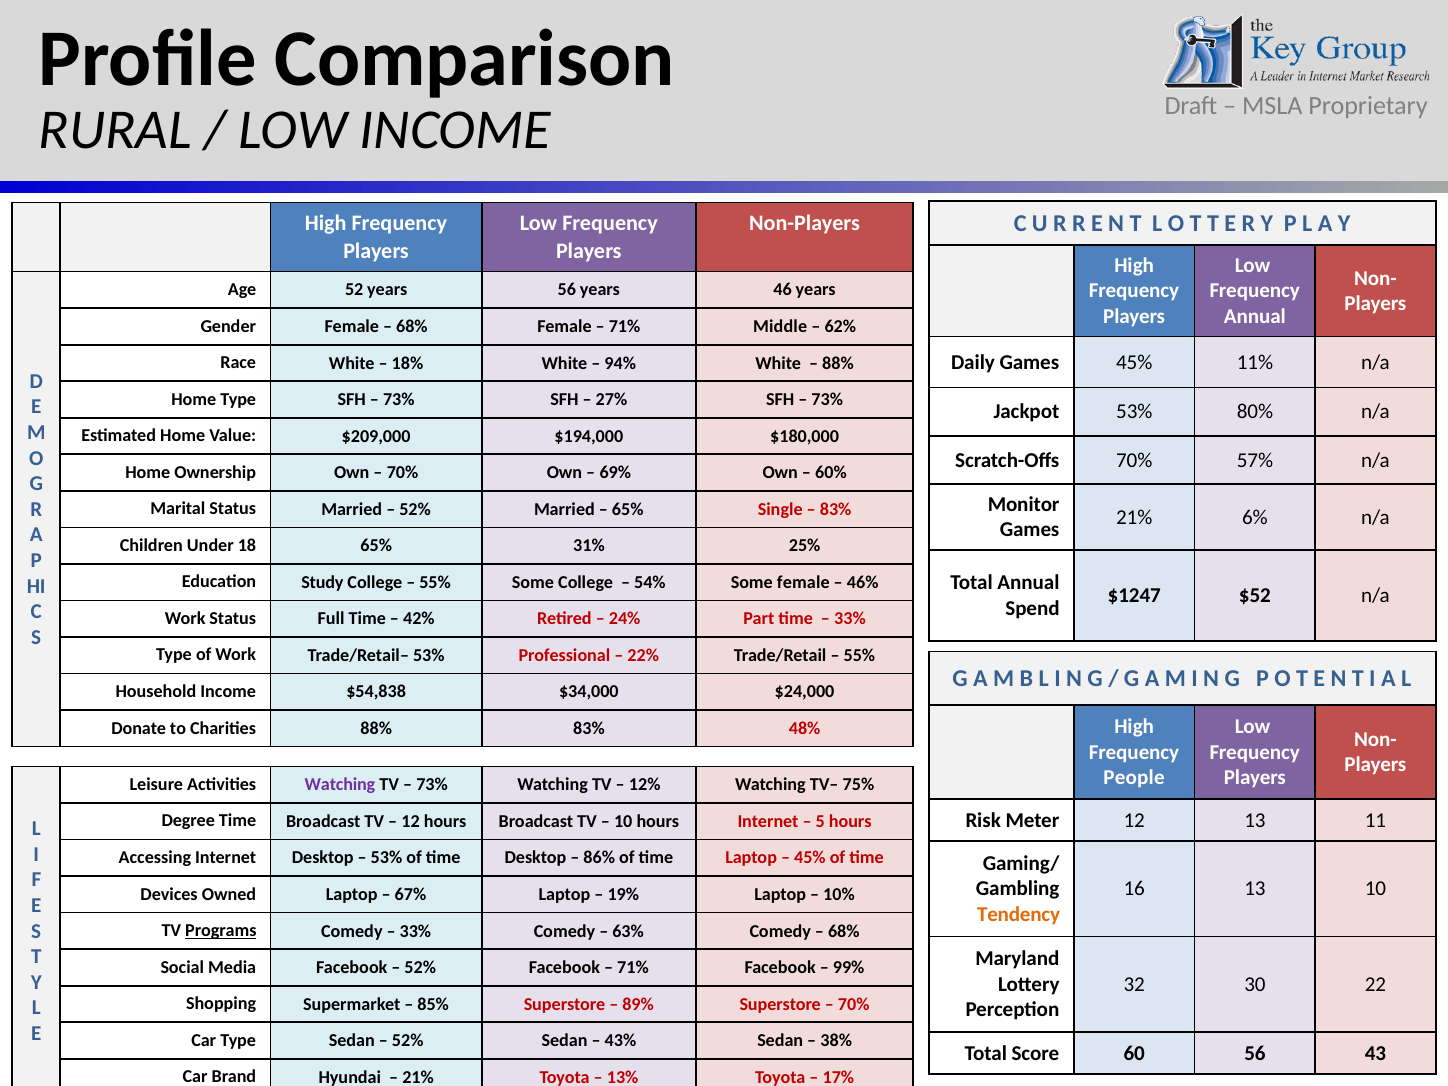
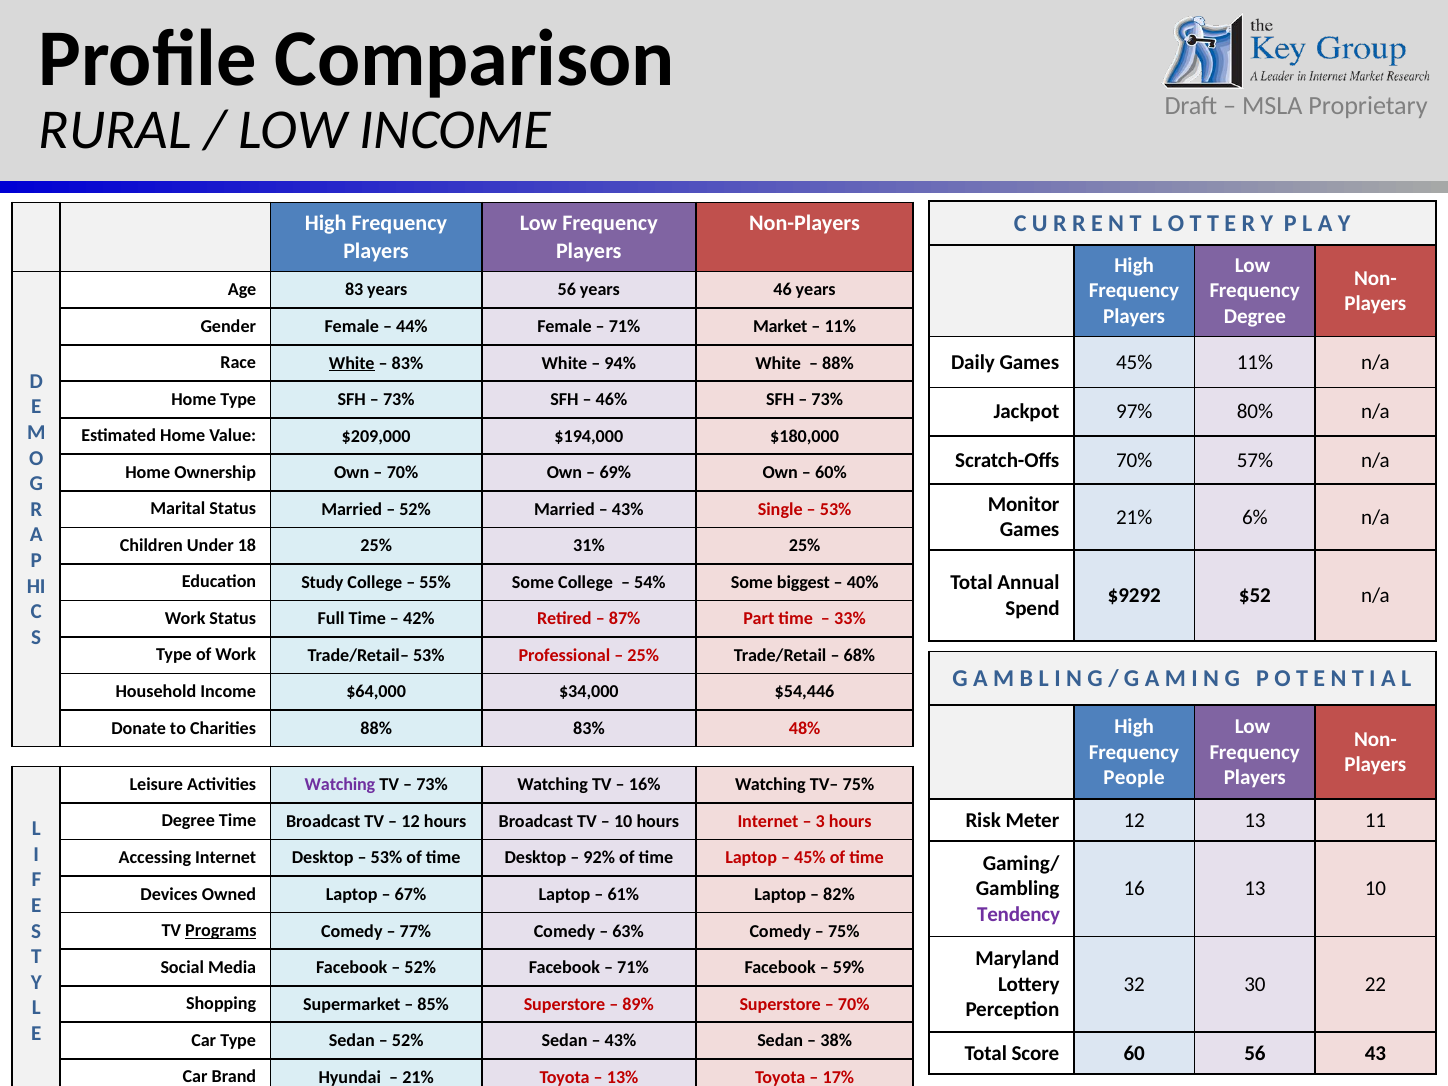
52: 52 -> 83
Annual at (1255, 317): Annual -> Degree
68% at (412, 327): 68% -> 44%
Middle: Middle -> Market
62% at (840, 327): 62% -> 11%
White at (352, 363) underline: none -> present
18% at (407, 363): 18% -> 83%
27%: 27% -> 46%
Jackpot 53%: 53% -> 97%
65% at (628, 509): 65% -> 43%
83% at (836, 509): 83% -> 53%
18 65%: 65% -> 25%
Some female: female -> biggest
46%: 46% -> 40%
$1247: $1247 -> $9292
24%: 24% -> 87%
22% at (643, 655): 22% -> 25%
55% at (859, 655): 55% -> 68%
$54,838: $54,838 -> $64,000
$24,000: $24,000 -> $54,446
12%: 12% -> 16%
5: 5 -> 3
86%: 86% -> 92%
19%: 19% -> 61%
10%: 10% -> 82%
Tendency colour: orange -> purple
33% at (415, 931): 33% -> 77%
68% at (844, 931): 68% -> 75%
99%: 99% -> 59%
